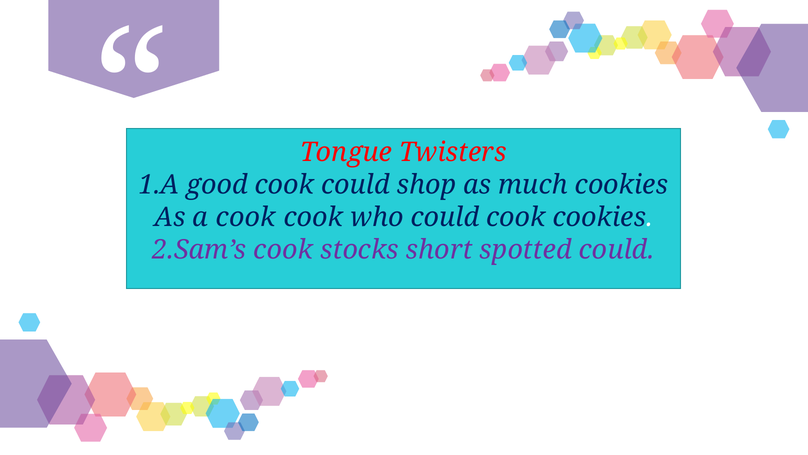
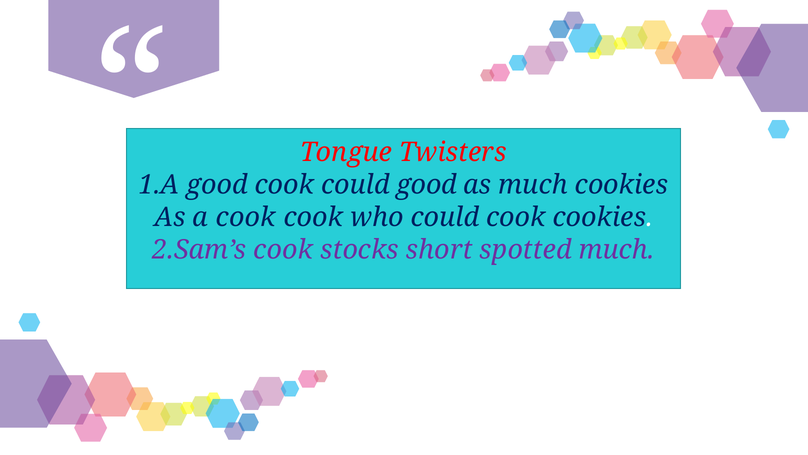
could shop: shop -> good
spotted could: could -> much
